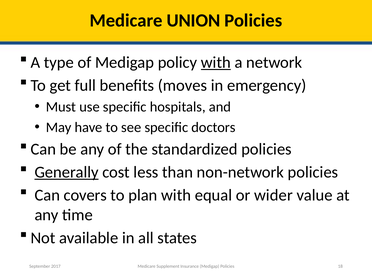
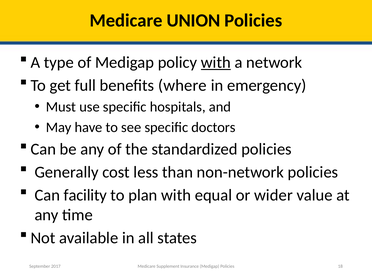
moves: moves -> where
Generally underline: present -> none
covers: covers -> facility
